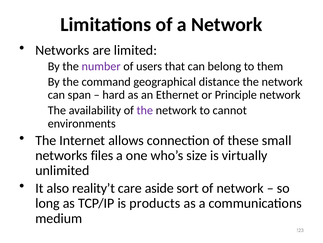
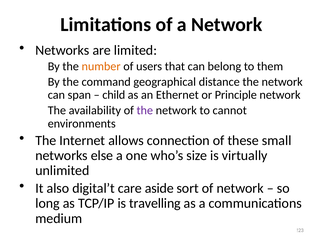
number colour: purple -> orange
hard: hard -> child
files: files -> else
reality’t: reality’t -> digital’t
products: products -> travelling
